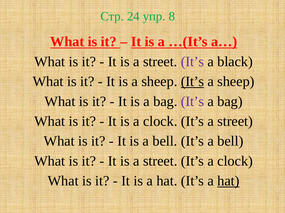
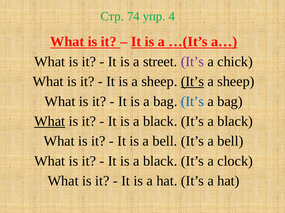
24: 24 -> 74
8: 8 -> 4
black: black -> chick
It’s at (193, 102) colour: purple -> blue
What at (50, 122) underline: none -> present
clock at (160, 122): clock -> black
It’s a street: street -> black
street at (160, 162): street -> black
hat at (228, 182) underline: present -> none
